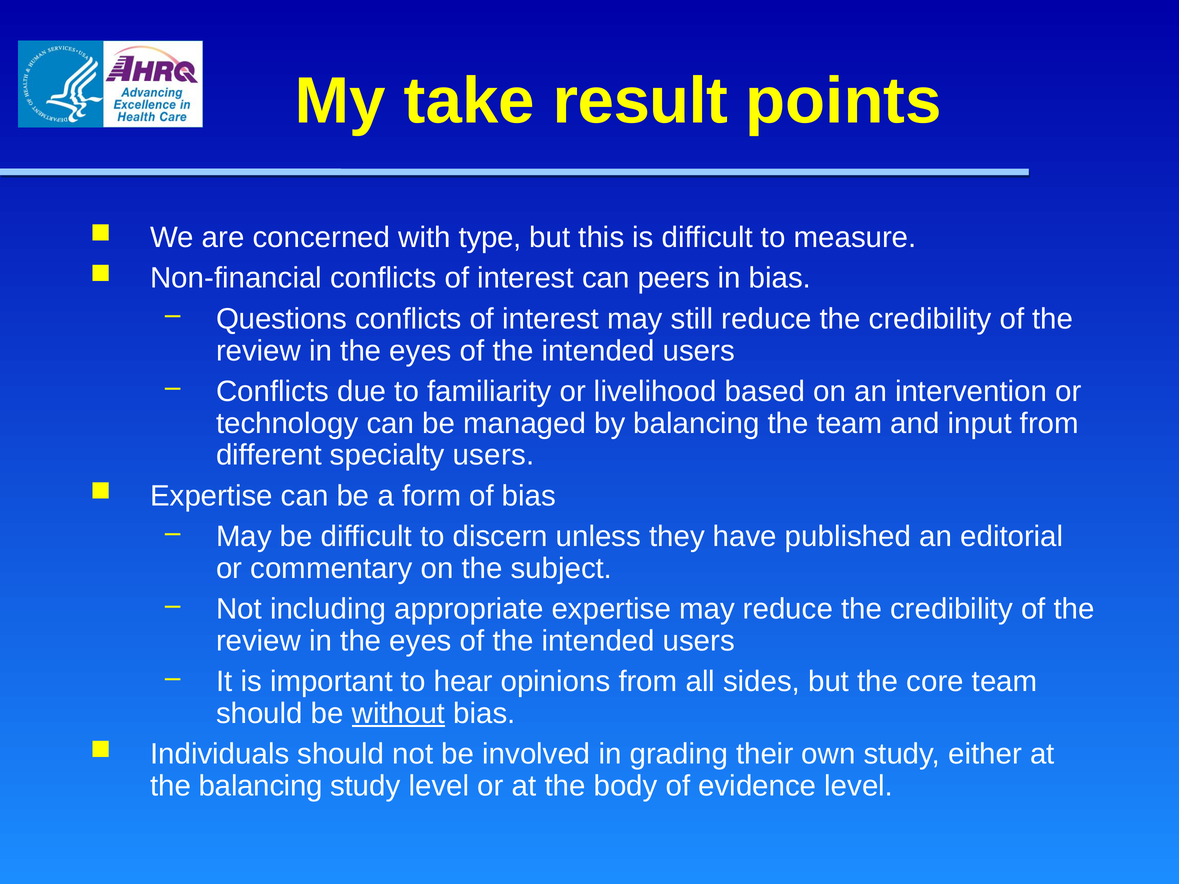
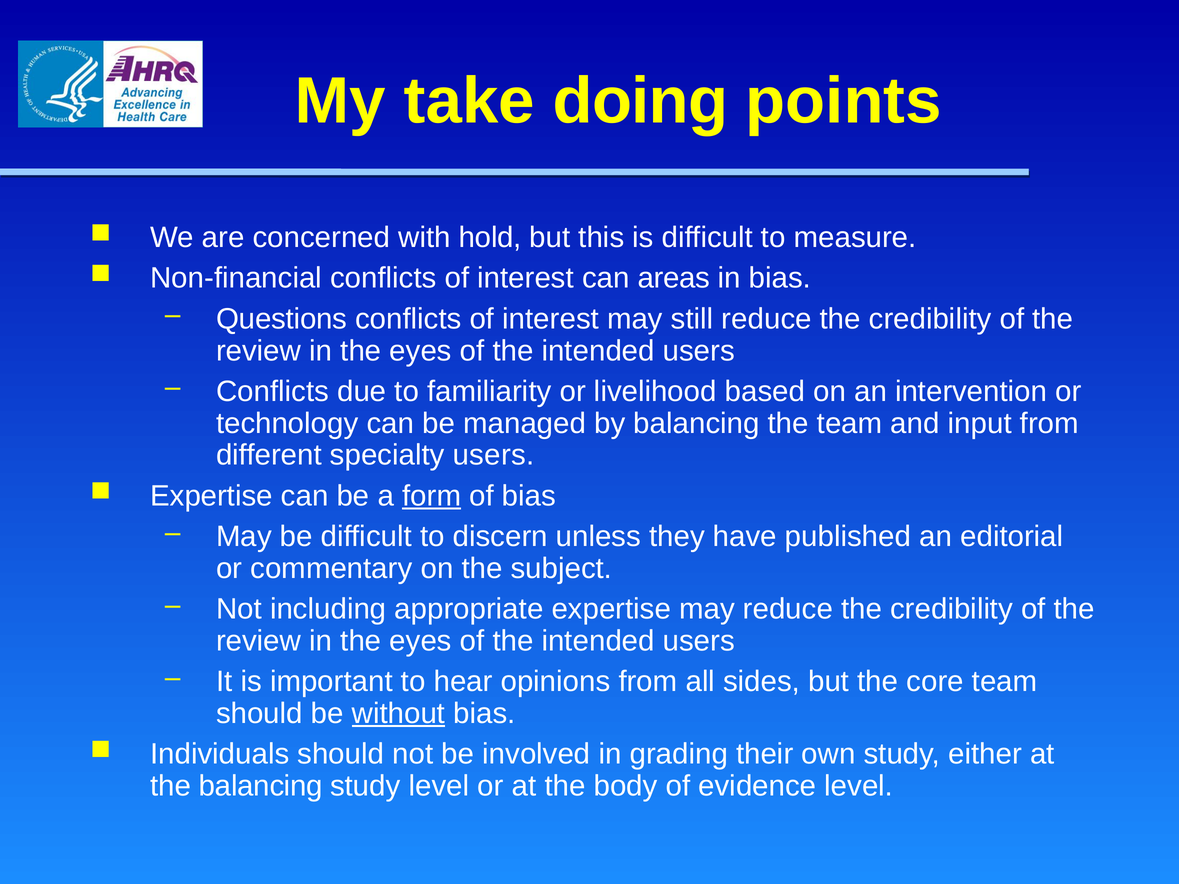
result: result -> doing
type: type -> hold
peers: peers -> areas
form underline: none -> present
